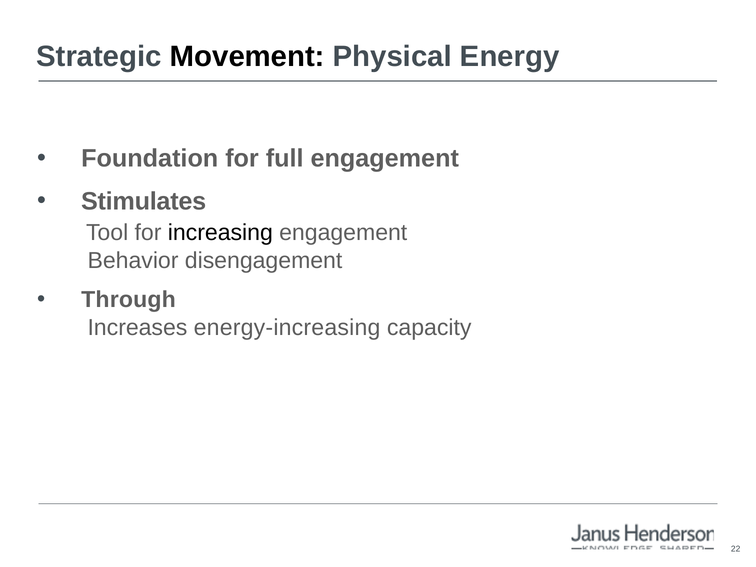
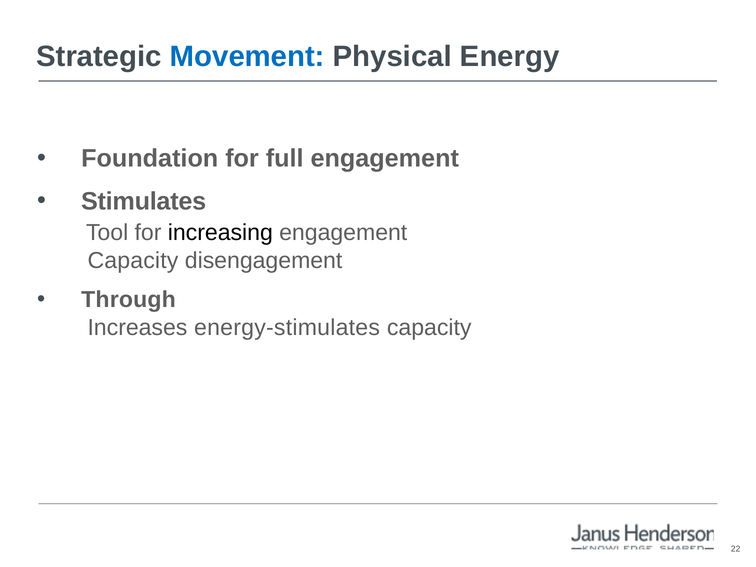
Movement colour: black -> blue
Behavior at (133, 261): Behavior -> Capacity
energy-increasing: energy-increasing -> energy-stimulates
